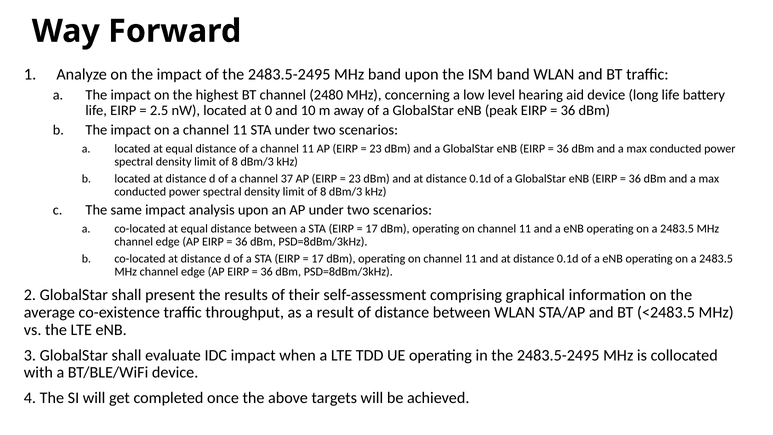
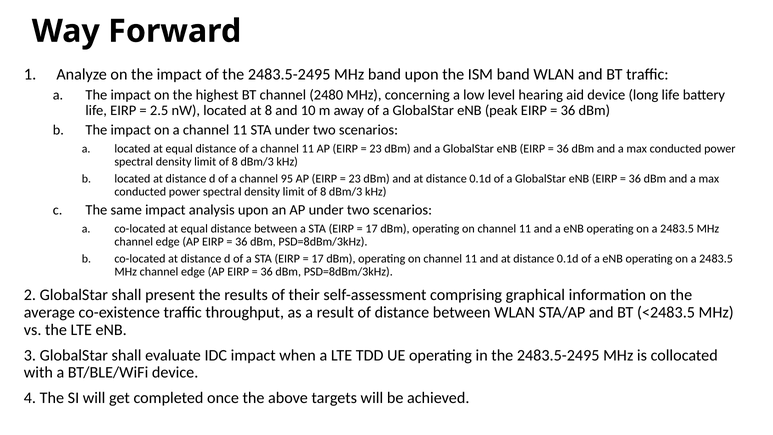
at 0: 0 -> 8
37: 37 -> 95
